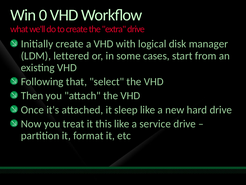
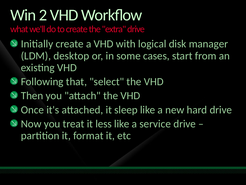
0: 0 -> 2
lettered: lettered -> desktop
this: this -> less
